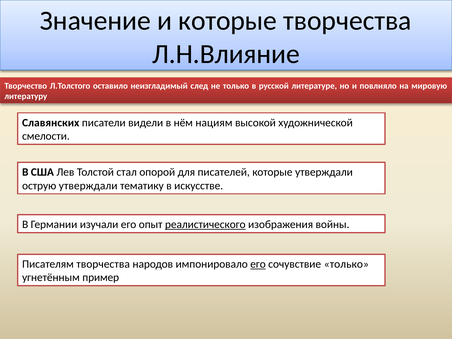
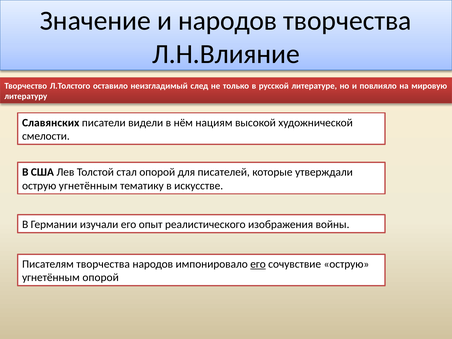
и которые: которые -> народов
утверждали at (88, 186): утверждали -> угнетённым
реалистического underline: present -> none
сочувствие только: только -> острую
угнетённым пример: пример -> опорой
